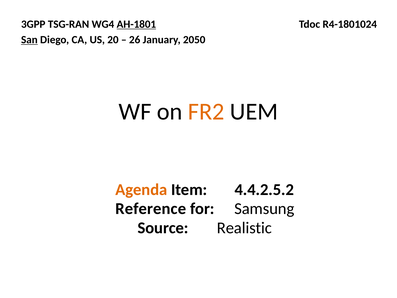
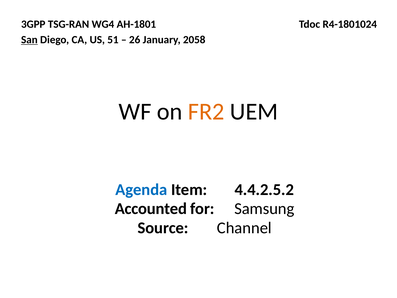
AH-1801 underline: present -> none
20: 20 -> 51
2050: 2050 -> 2058
Agenda colour: orange -> blue
Reference: Reference -> Accounted
Realistic: Realistic -> Channel
